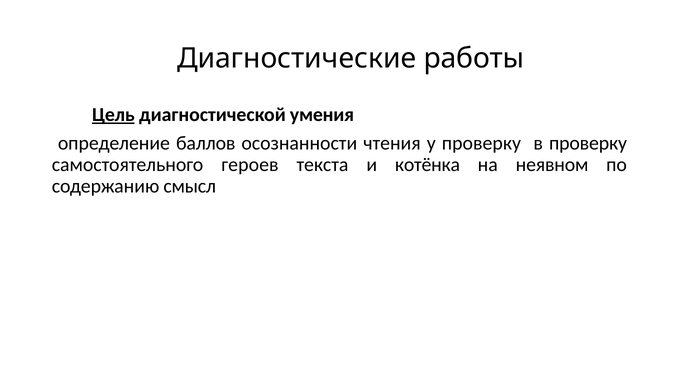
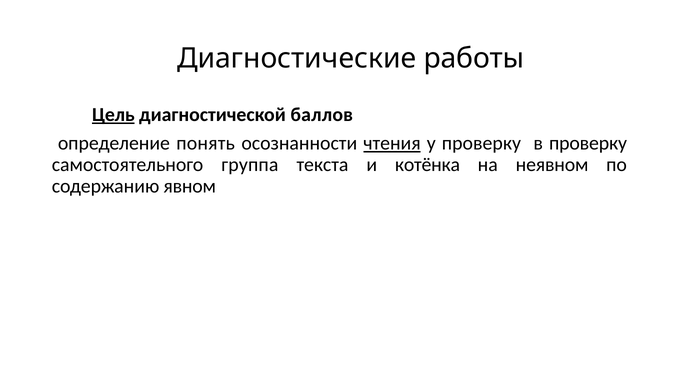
умения: умения -> баллов
баллов: баллов -> понять
чтения underline: none -> present
героев: героев -> группа
смысл: смысл -> явном
